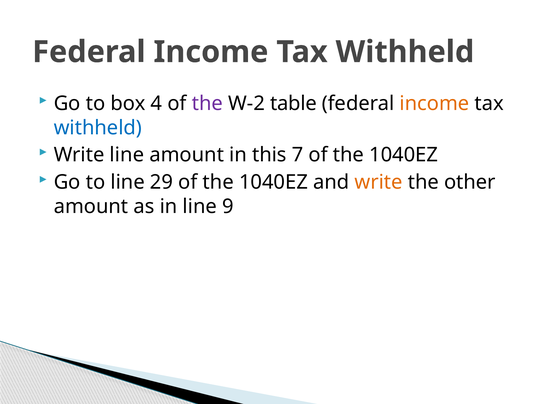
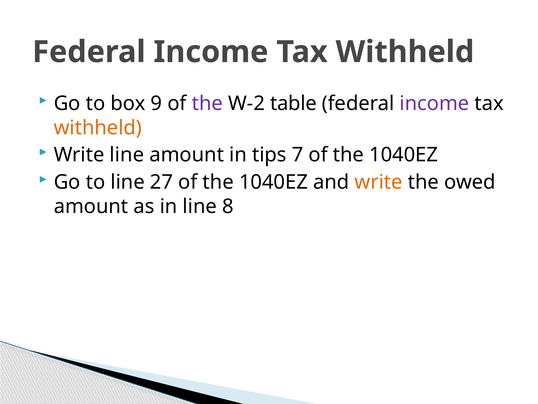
4: 4 -> 9
income at (434, 103) colour: orange -> purple
withheld at (98, 128) colour: blue -> orange
this: this -> tips
29: 29 -> 27
other: other -> owed
9: 9 -> 8
